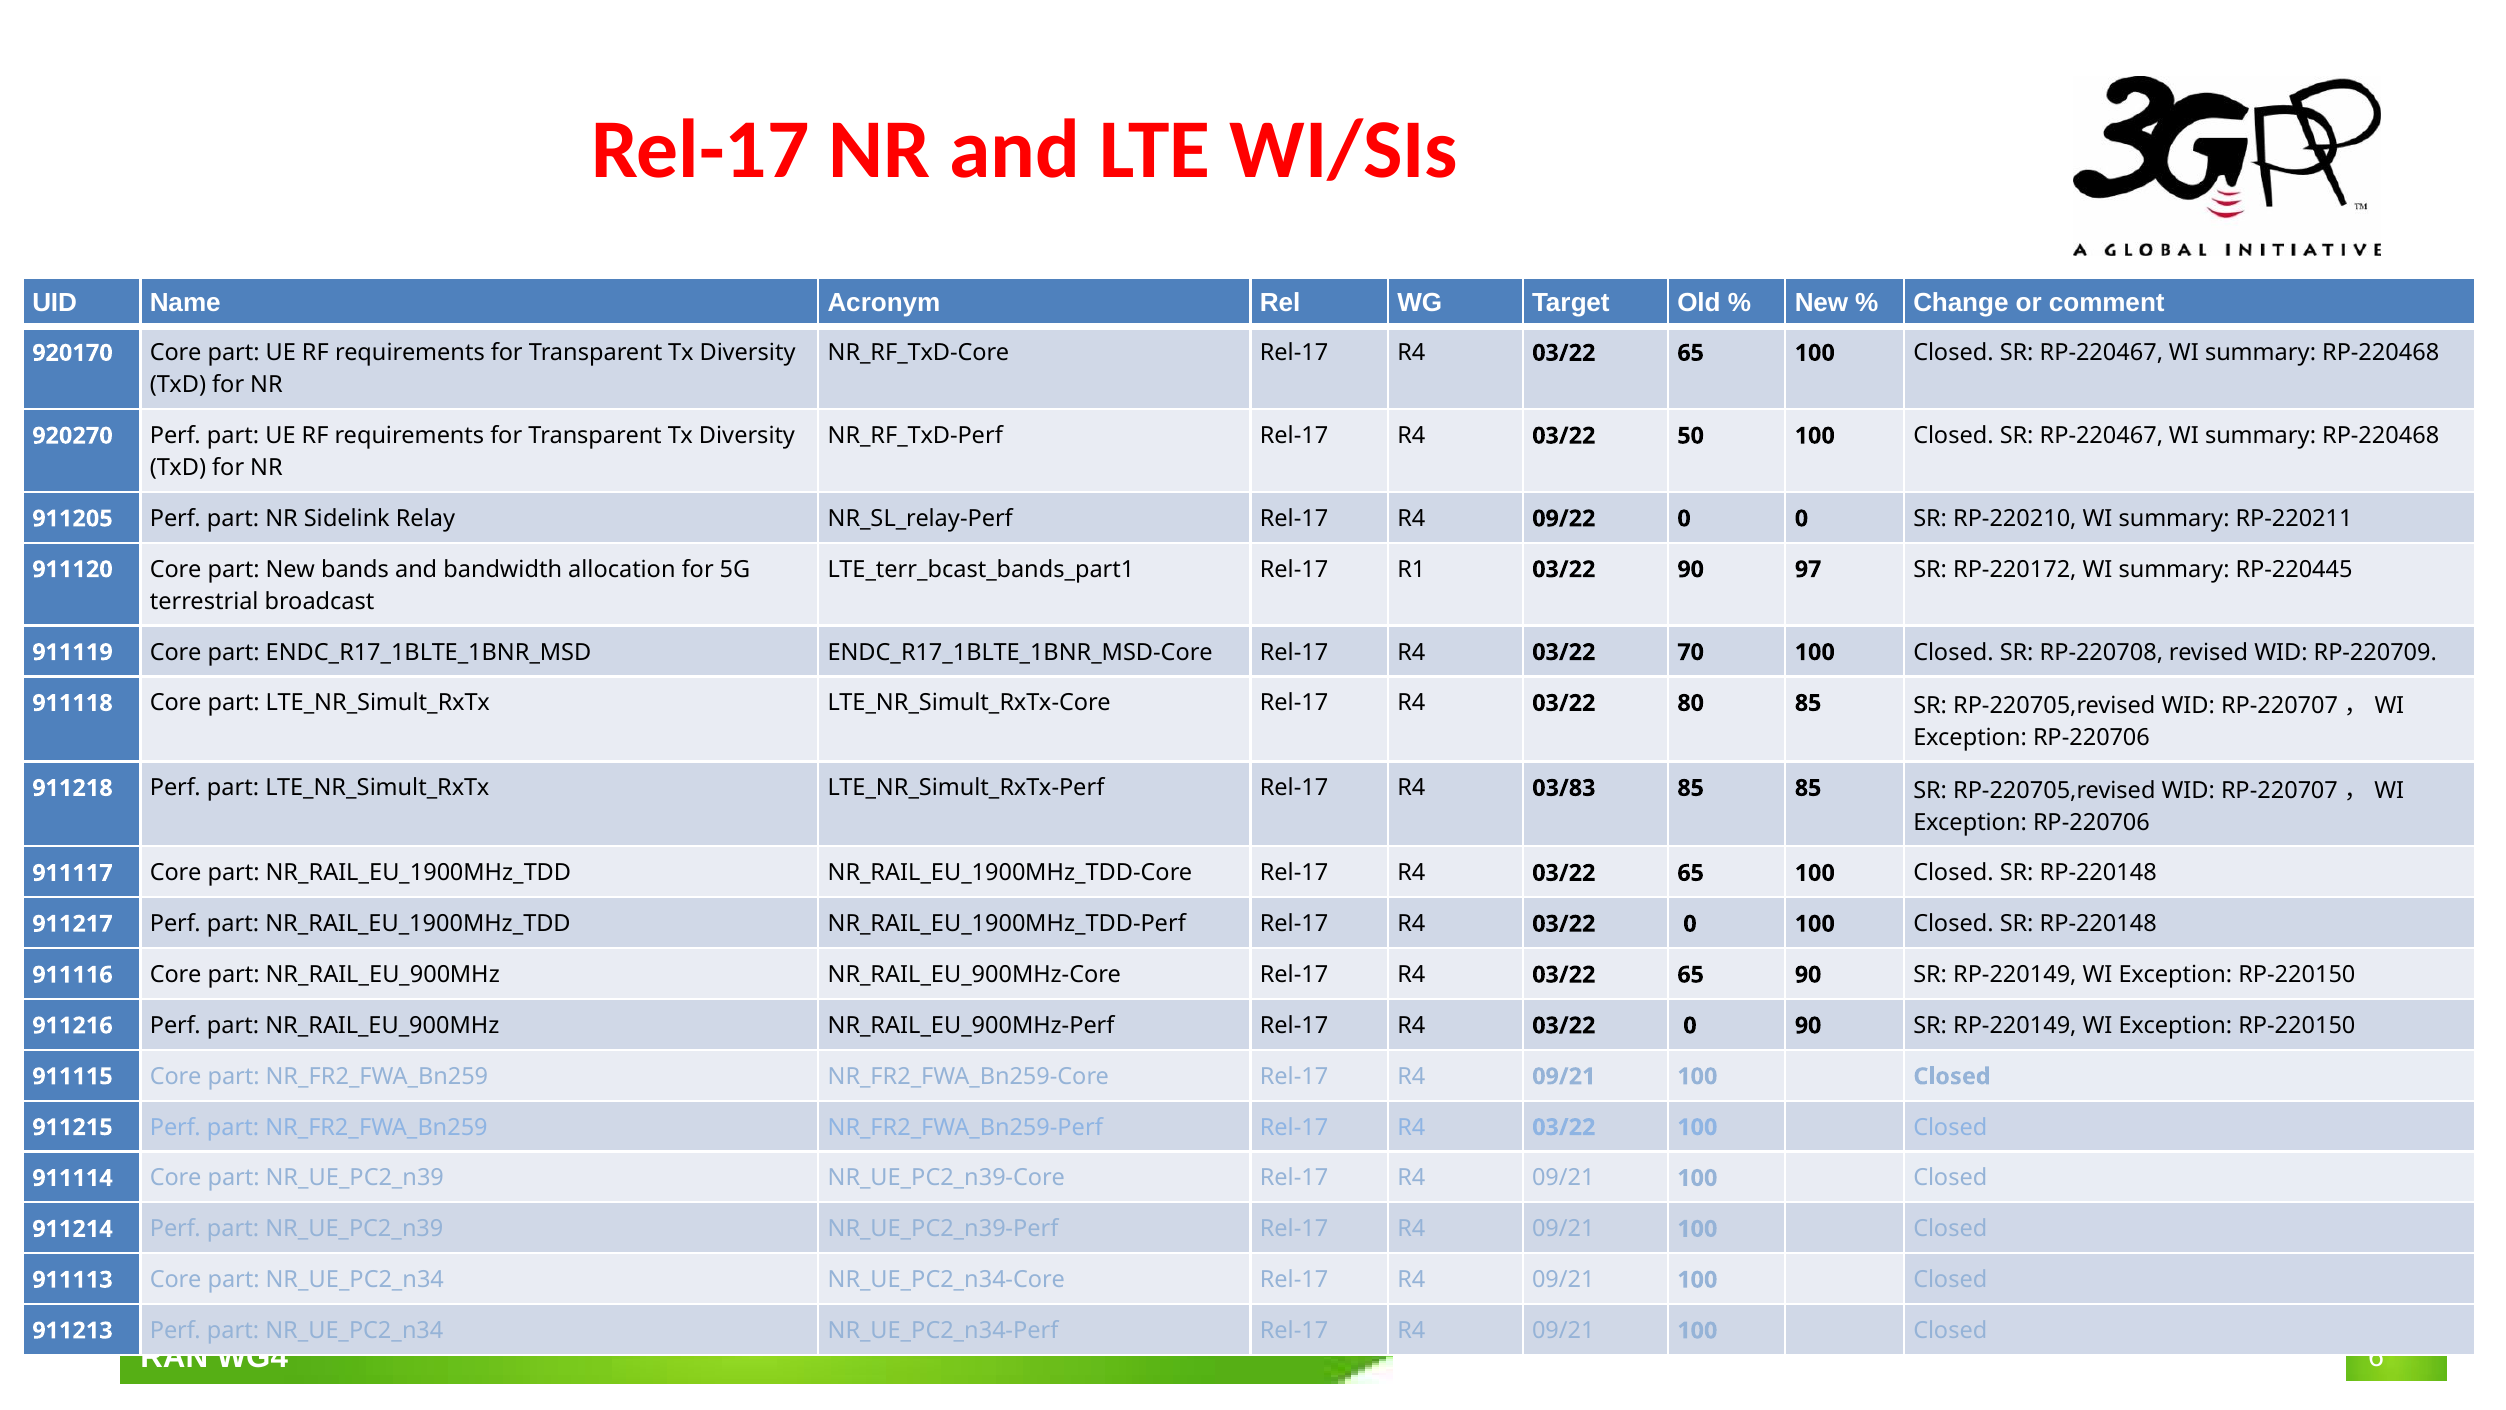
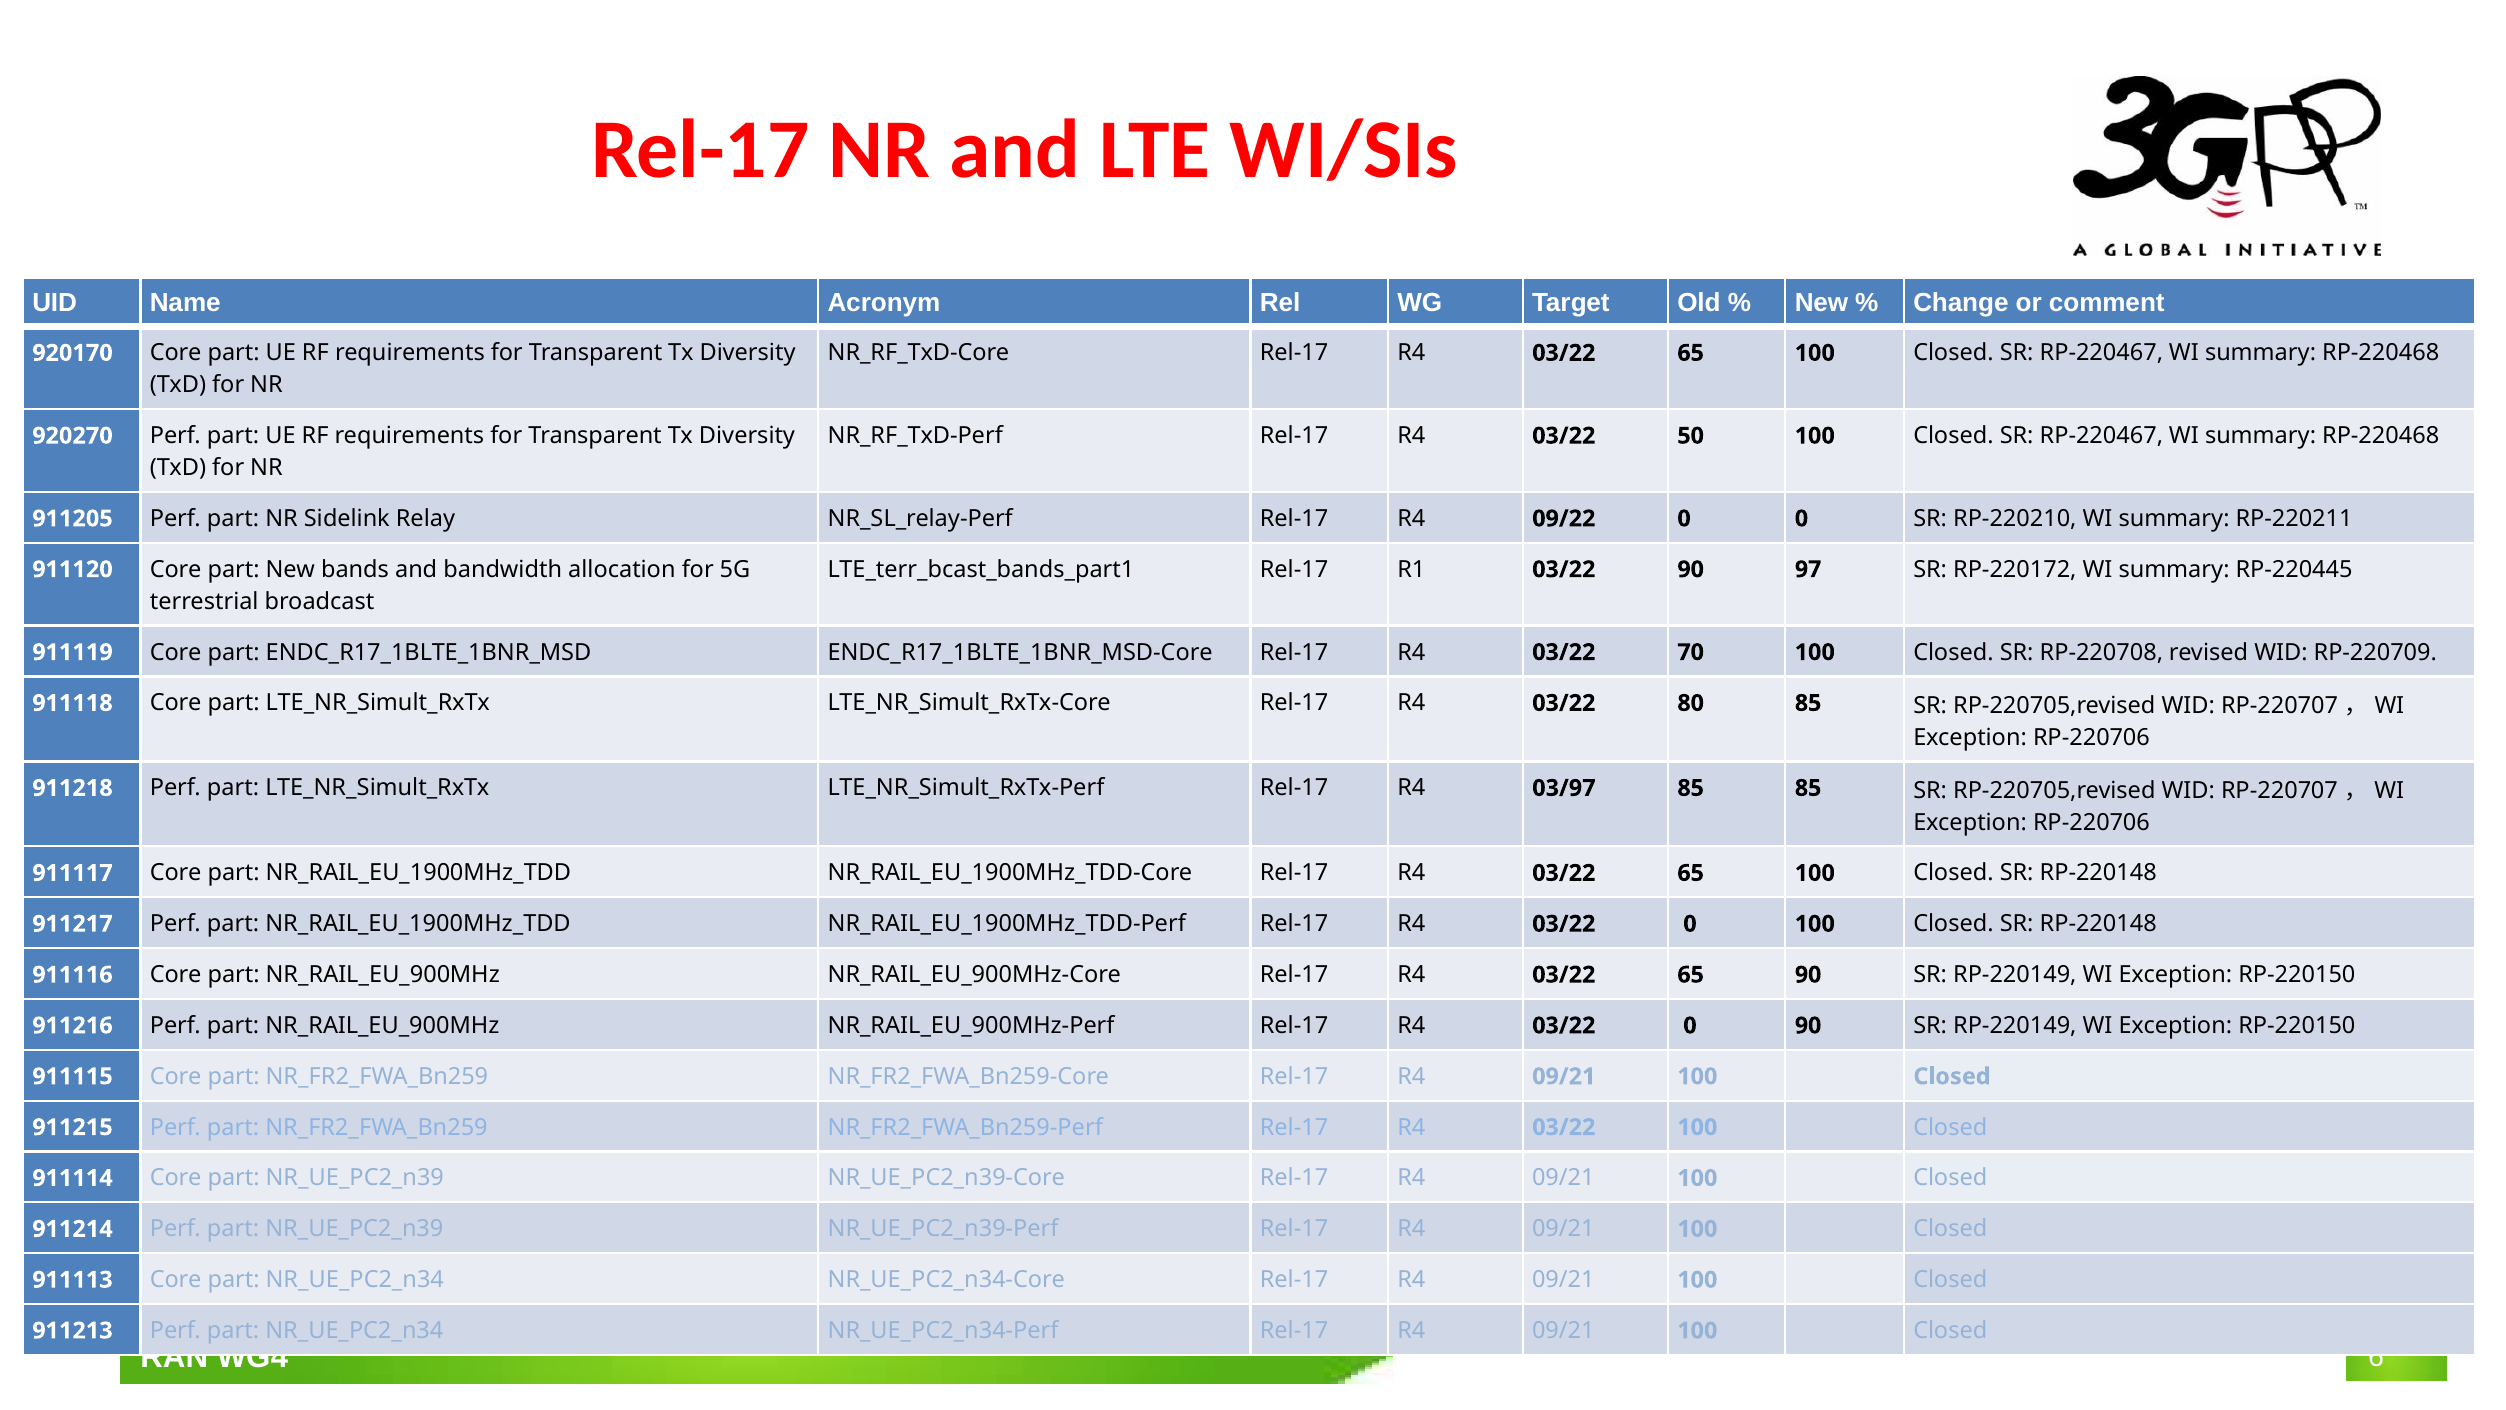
03/83: 03/83 -> 03/97
